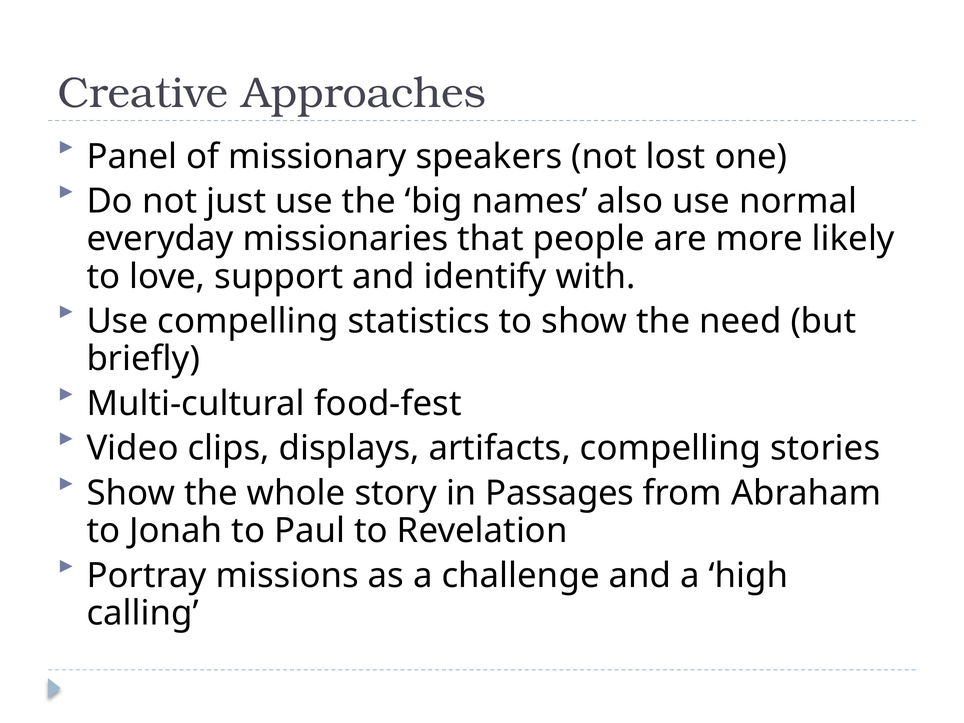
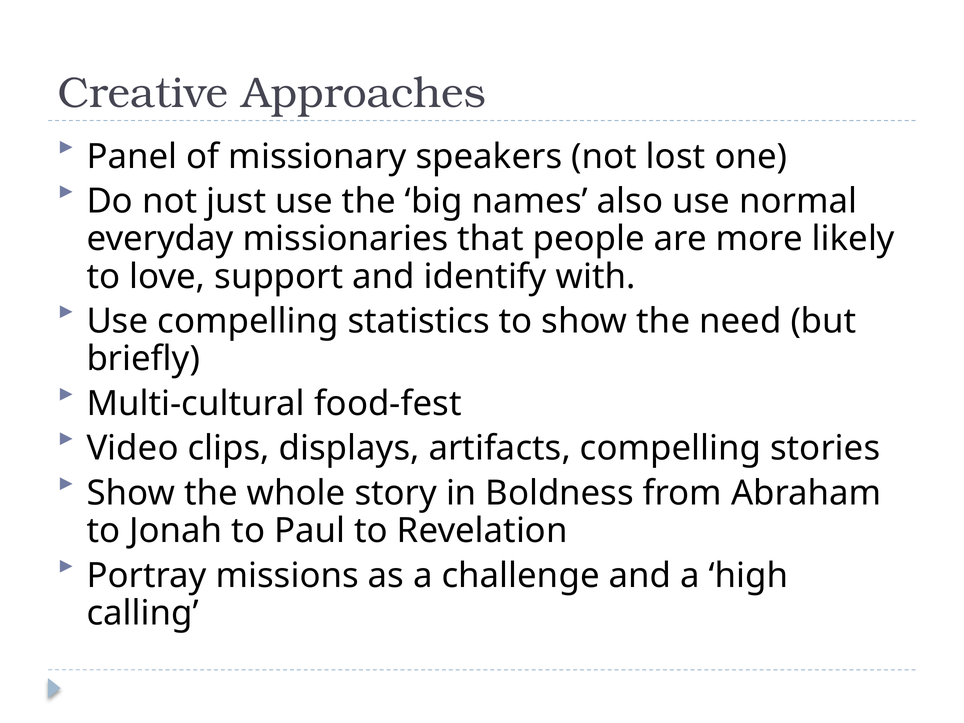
Passages: Passages -> Boldness
